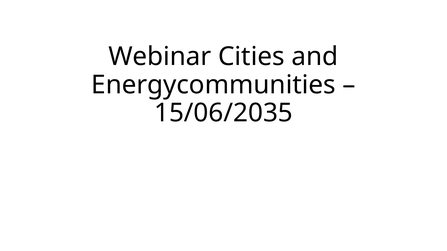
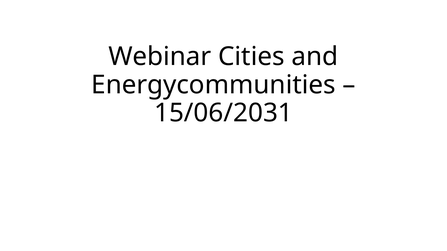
15/06/2035: 15/06/2035 -> 15/06/2031
